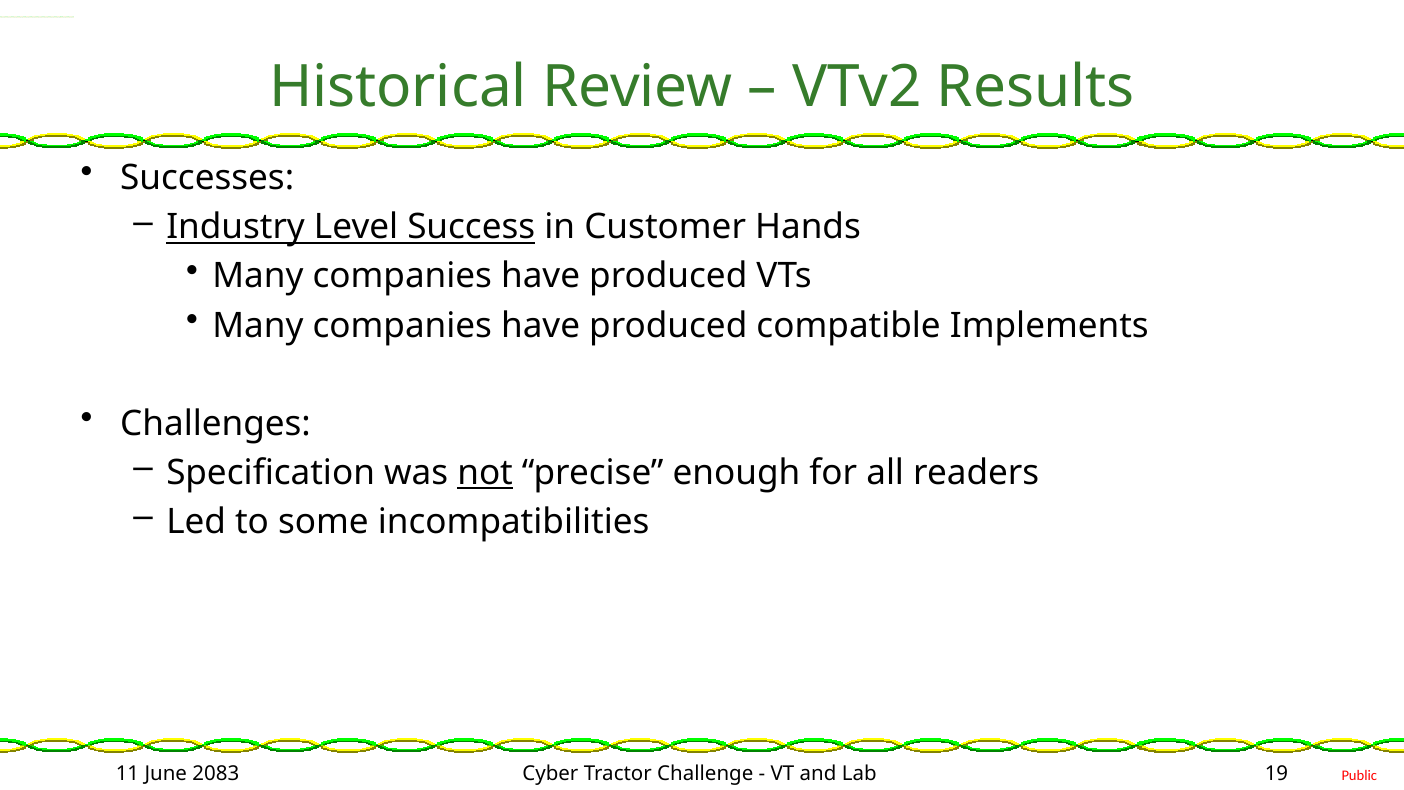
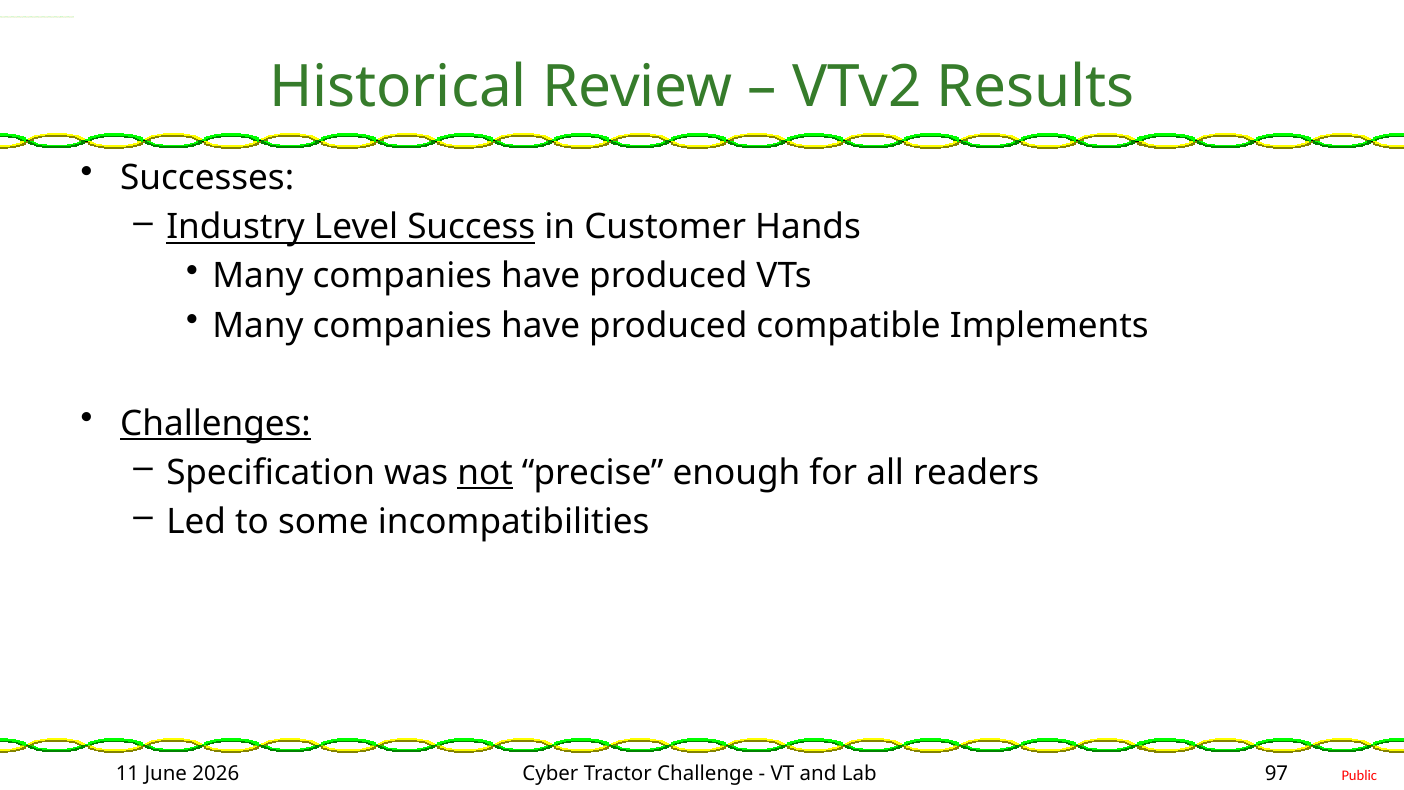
Challenges underline: none -> present
2083: 2083 -> 2026
19: 19 -> 97
